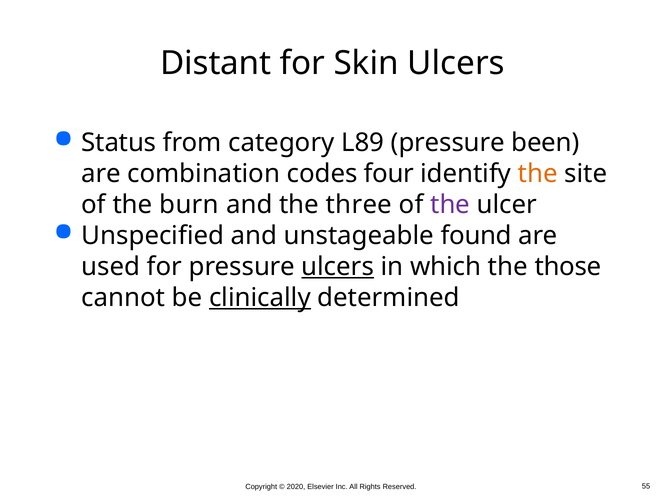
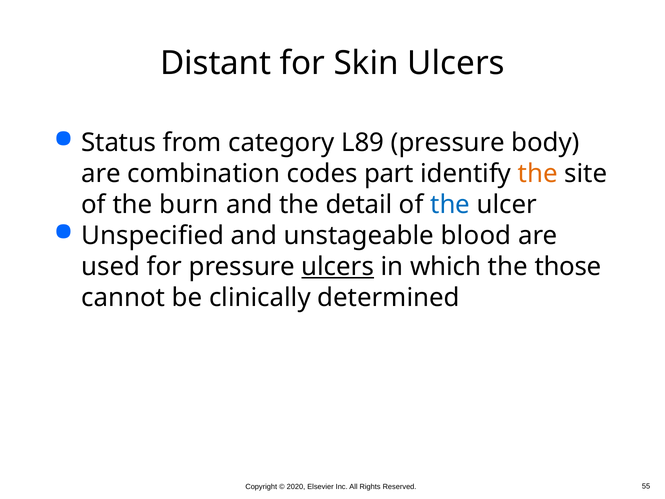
been: been -> body
four: four -> part
three: three -> detail
the at (450, 204) colour: purple -> blue
found: found -> blood
clinically underline: present -> none
